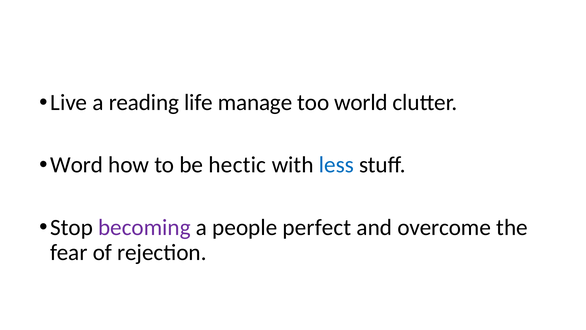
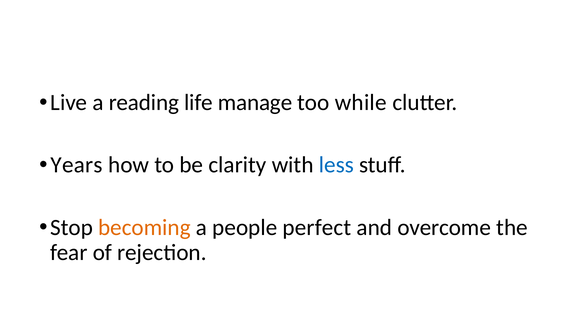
world: world -> while
Word: Word -> Years
hectic: hectic -> clarity
becoming colour: purple -> orange
